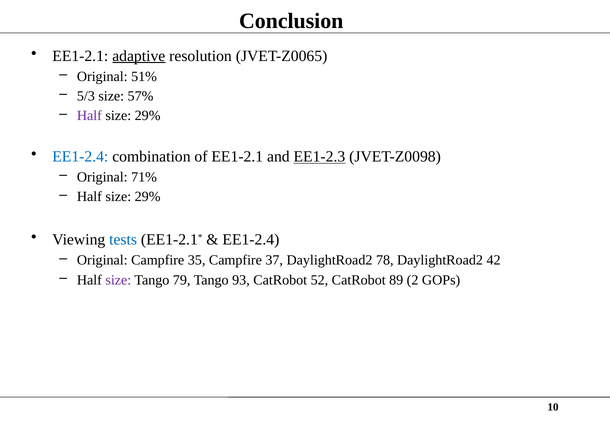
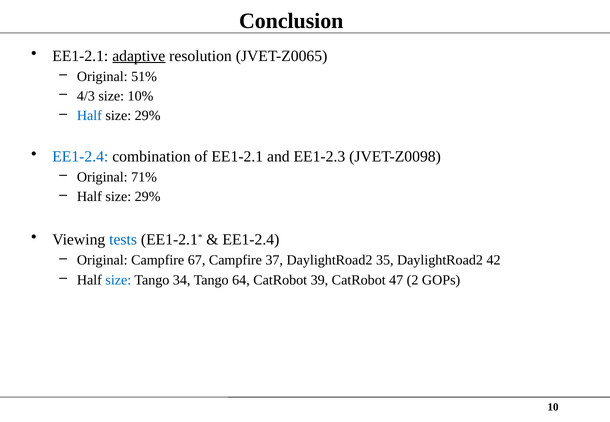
5/3: 5/3 -> 4/3
57%: 57% -> 10%
Half at (89, 116) colour: purple -> blue
EE1-2.3 underline: present -> none
35: 35 -> 67
78: 78 -> 35
size at (118, 280) colour: purple -> blue
79: 79 -> 34
93: 93 -> 64
52: 52 -> 39
89: 89 -> 47
